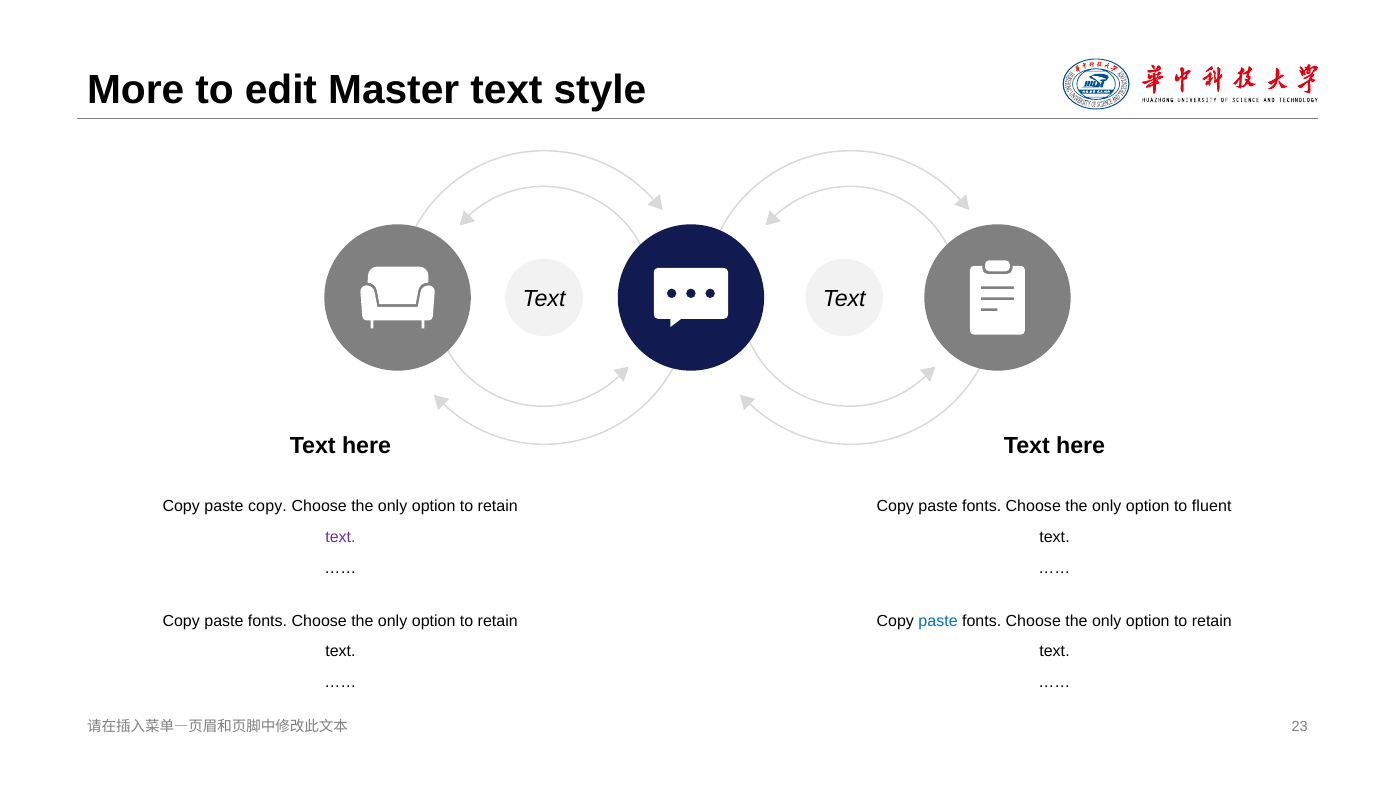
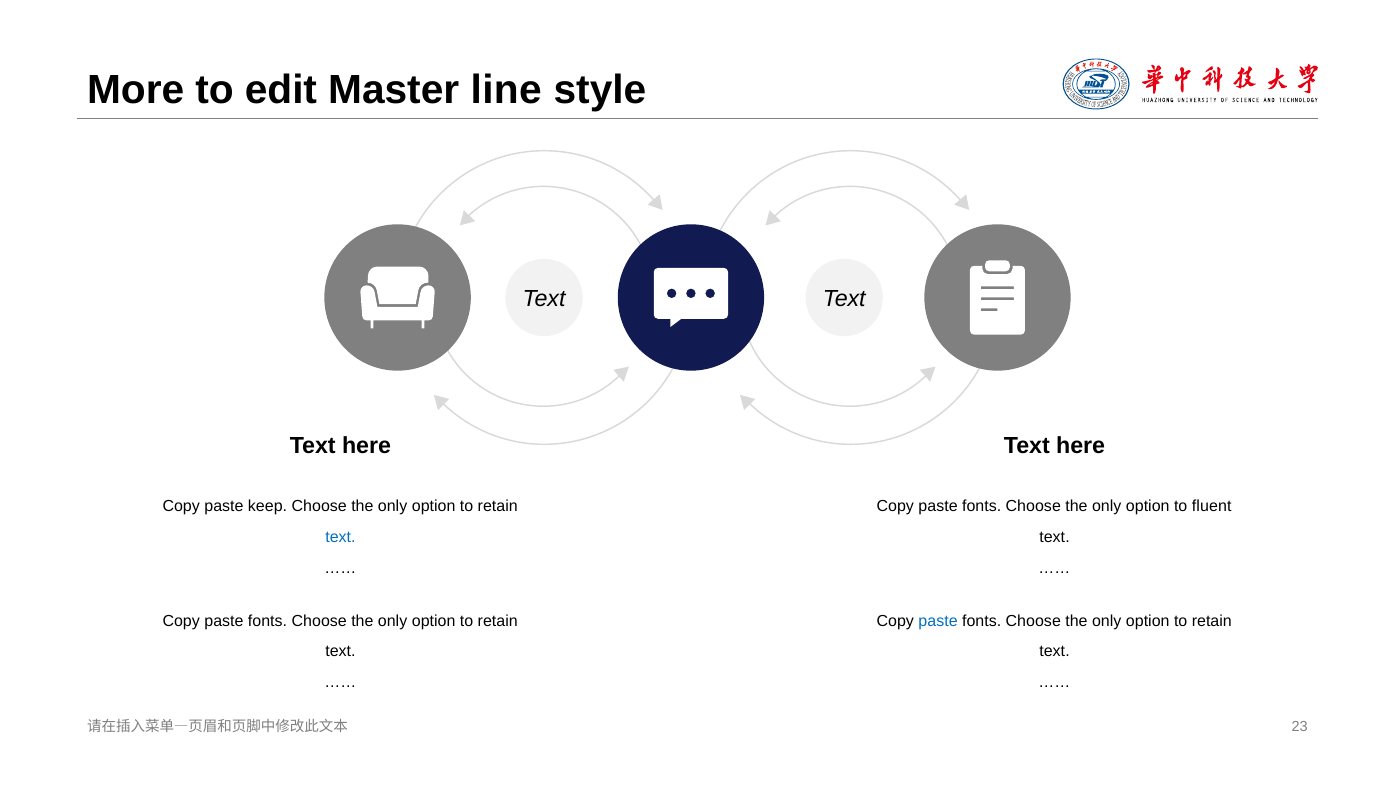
Master text: text -> line
paste copy: copy -> keep
text at (341, 537) colour: purple -> blue
